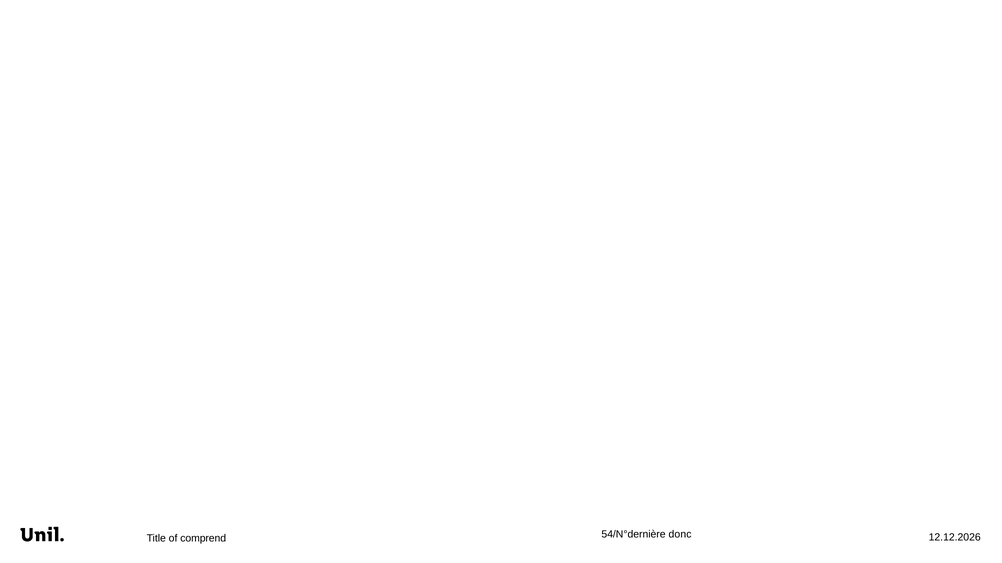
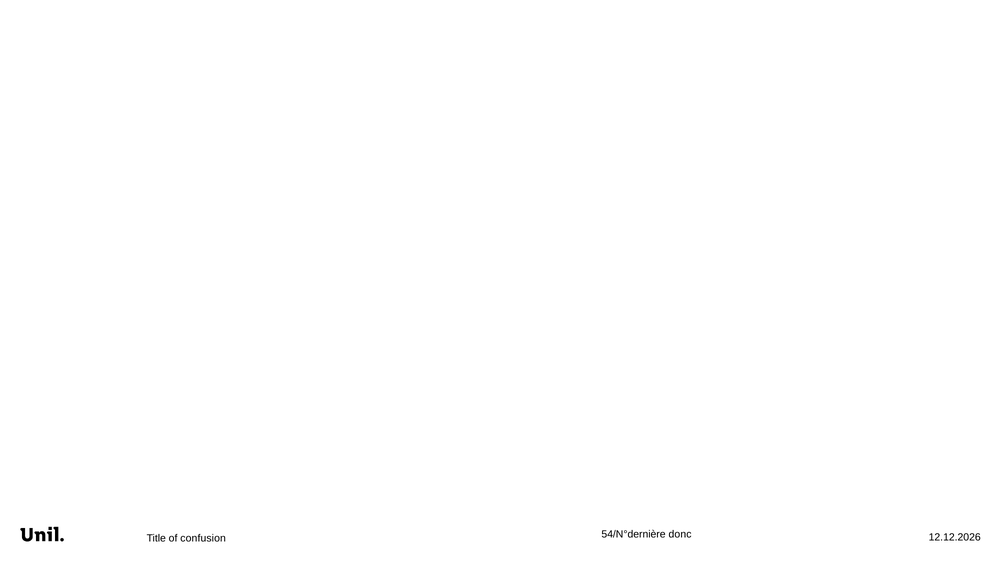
comprend: comprend -> confusion
